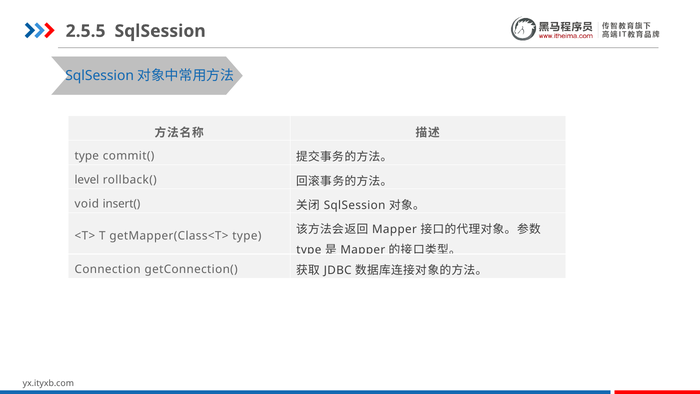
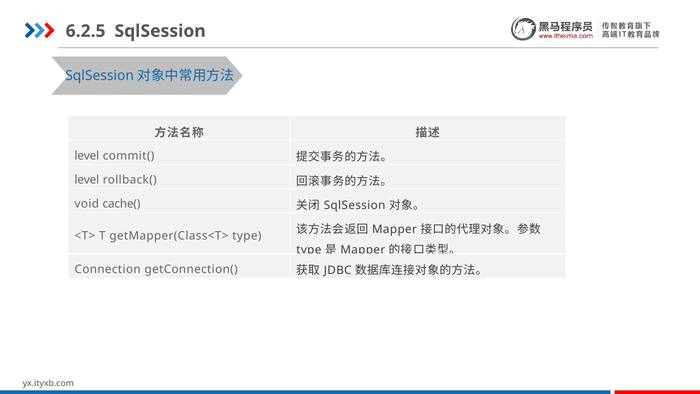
2.5.5: 2.5.5 -> 6.2.5
type at (87, 156): type -> level
insert(: insert( -> cache(
